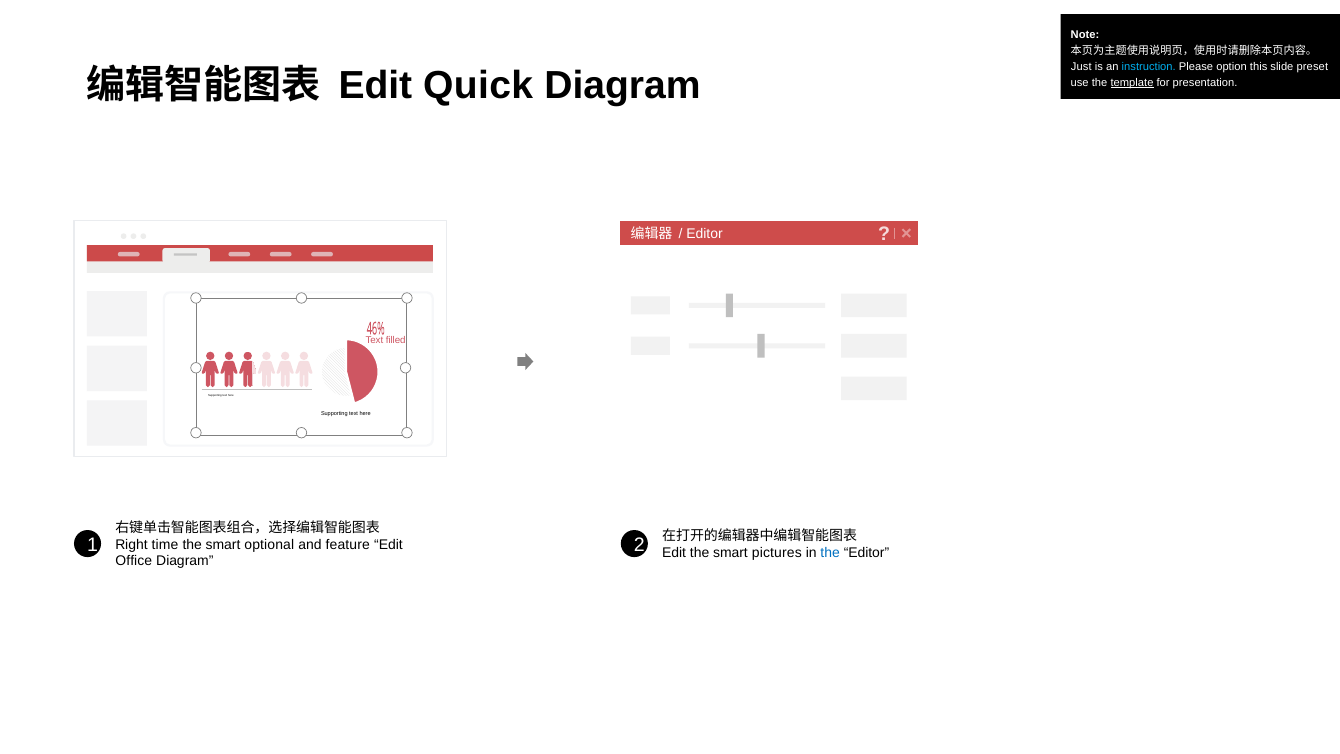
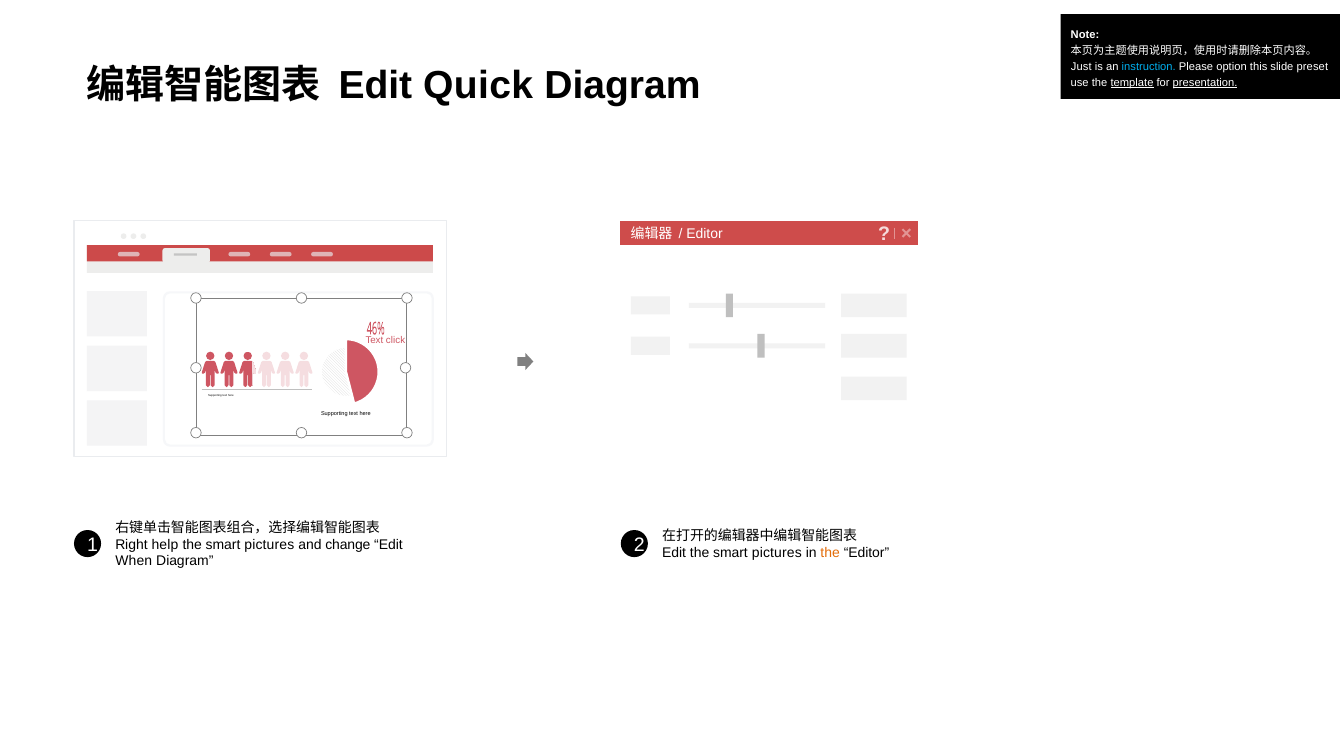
presentation underline: none -> present
filled: filled -> click
time: time -> help
optional at (269, 544): optional -> pictures
feature: feature -> change
the at (830, 553) colour: blue -> orange
Office: Office -> When
